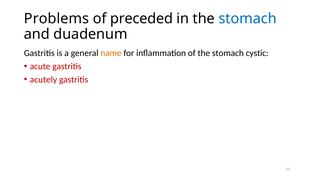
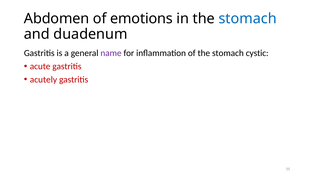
Problems: Problems -> Abdomen
preceded: preceded -> emotions
name colour: orange -> purple
